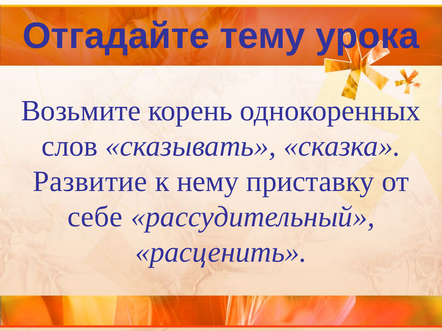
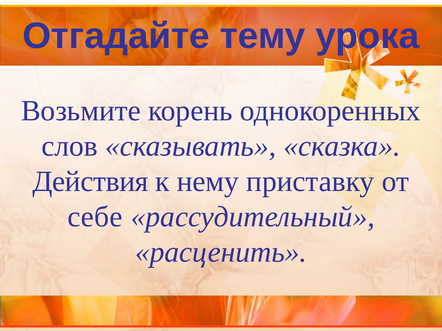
Развитие: Развитие -> Действия
